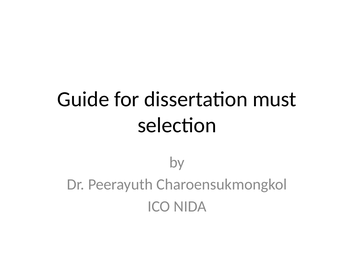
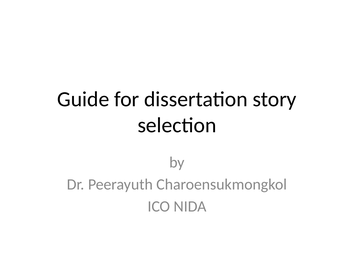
must: must -> story
